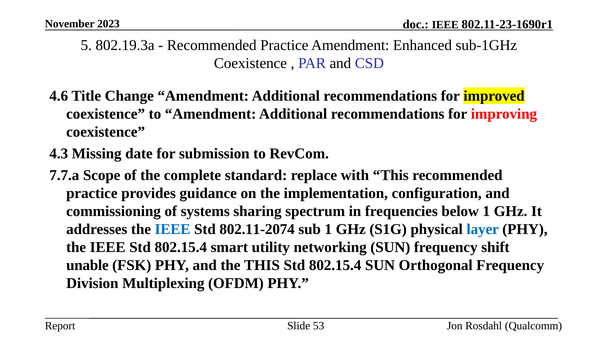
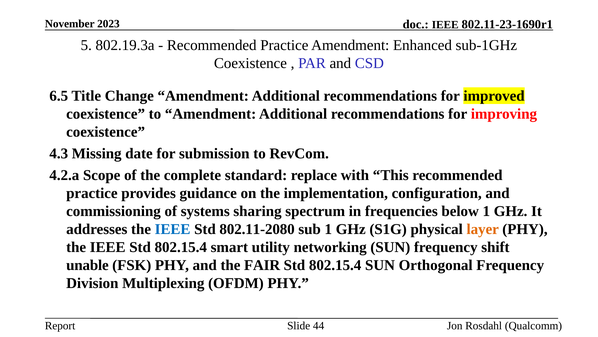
4.6: 4.6 -> 6.5
7.7.a: 7.7.a -> 4.2.a
802.11-2074: 802.11-2074 -> 802.11-2080
layer colour: blue -> orange
the THIS: THIS -> FAIR
53: 53 -> 44
